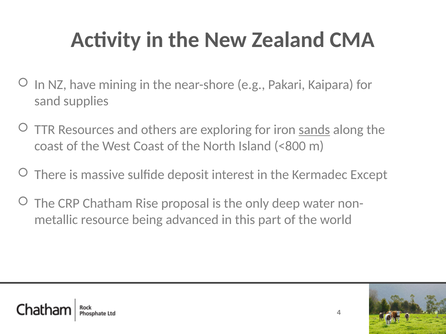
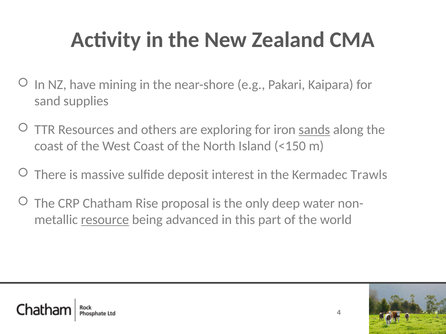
<800: <800 -> <150
Except: Except -> Trawls
resource underline: none -> present
